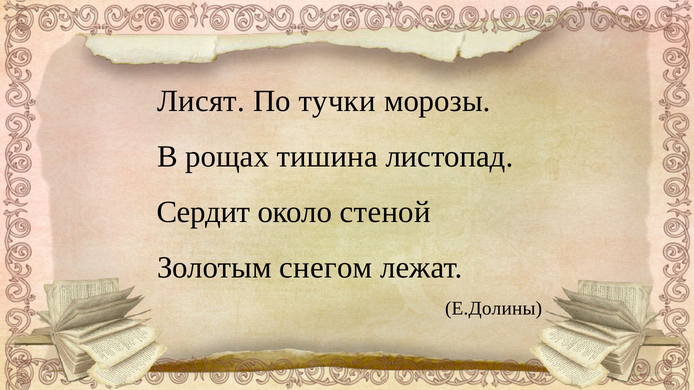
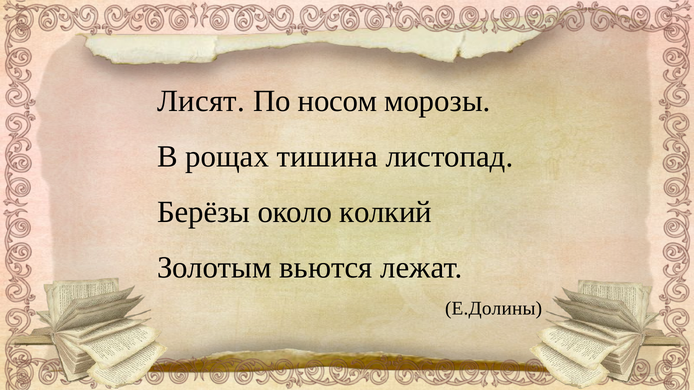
тучки: тучки -> носом
Сердит: Сердит -> Берёзы
стеной: стеной -> колкий
снегом: снегом -> вьются
